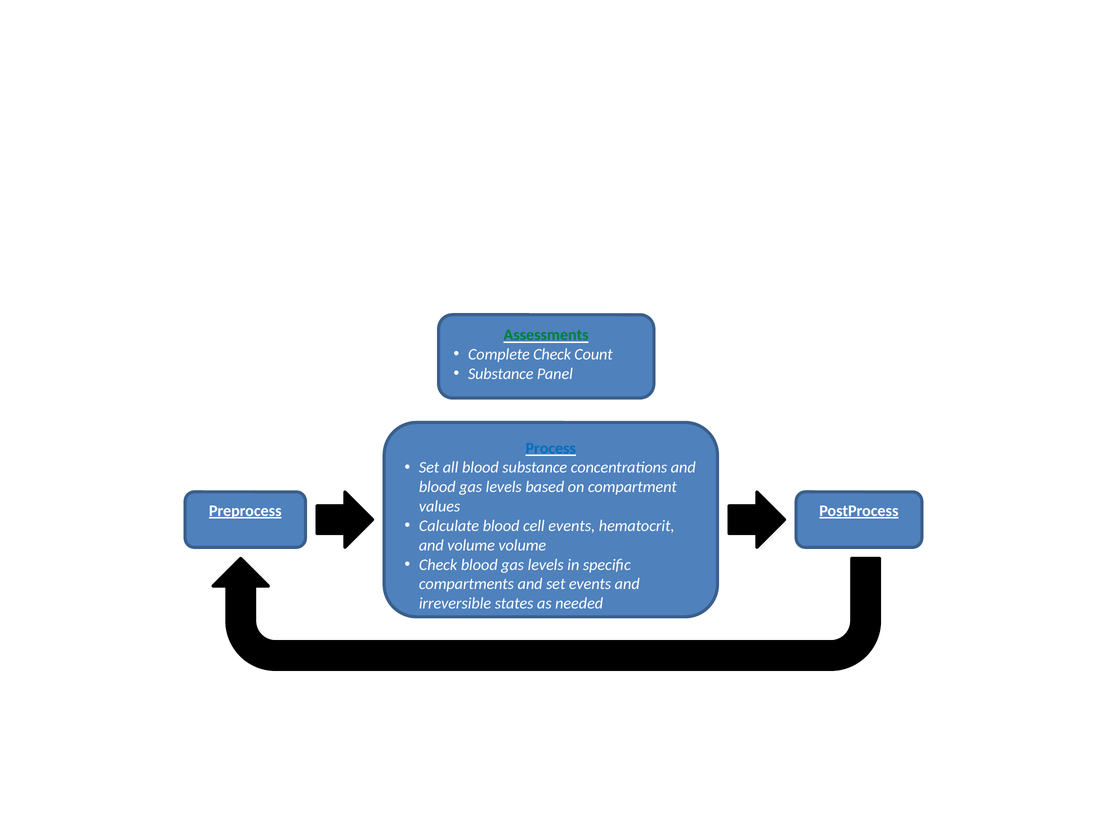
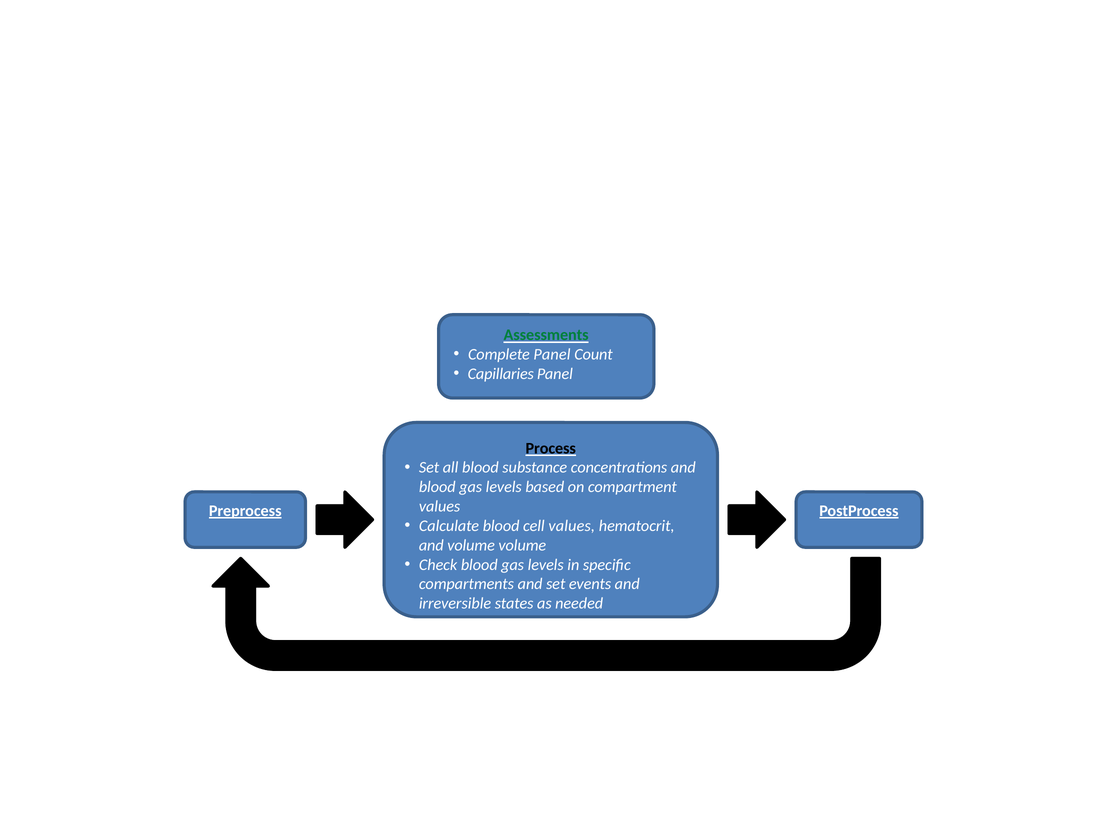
Complete Check: Check -> Panel
Substance at (501, 374): Substance -> Capillaries
Process colour: blue -> black
cell events: events -> values
